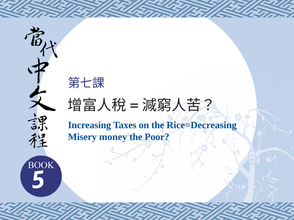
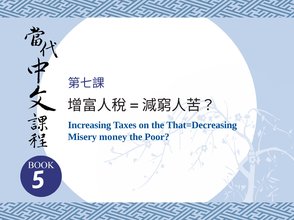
Rice=Decreasing: Rice=Decreasing -> That=Decreasing
